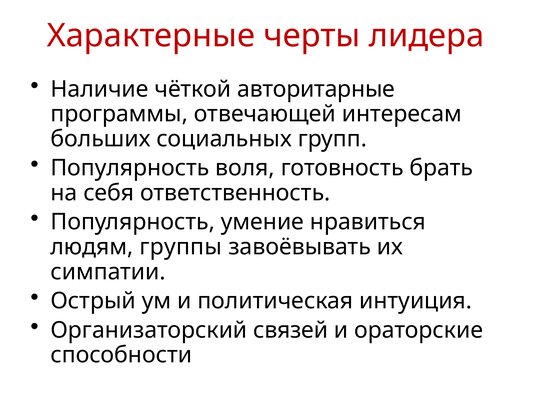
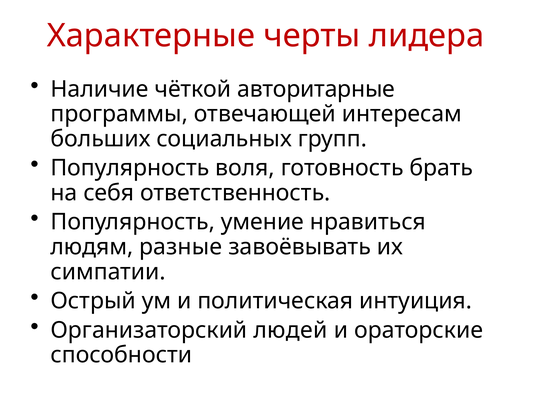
группы: группы -> разные
связей: связей -> людей
